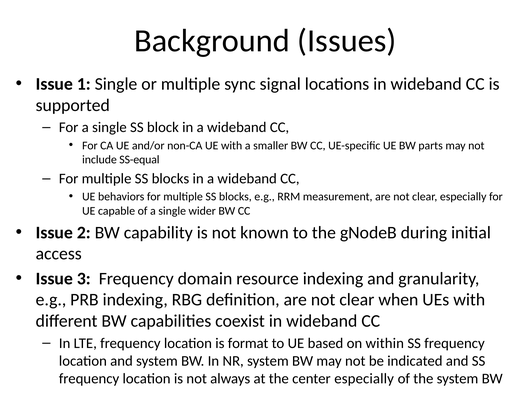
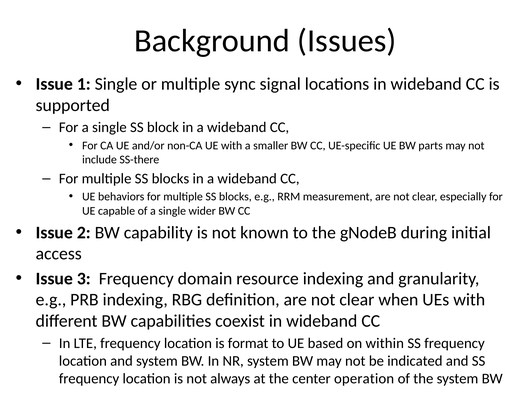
SS-equal: SS-equal -> SS-there
center especially: especially -> operation
